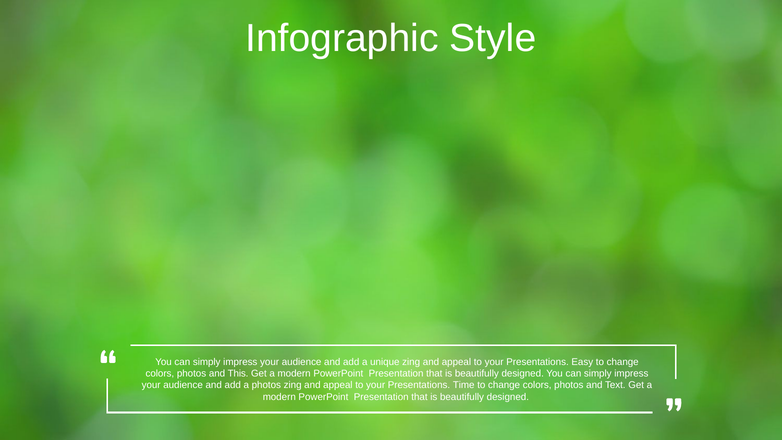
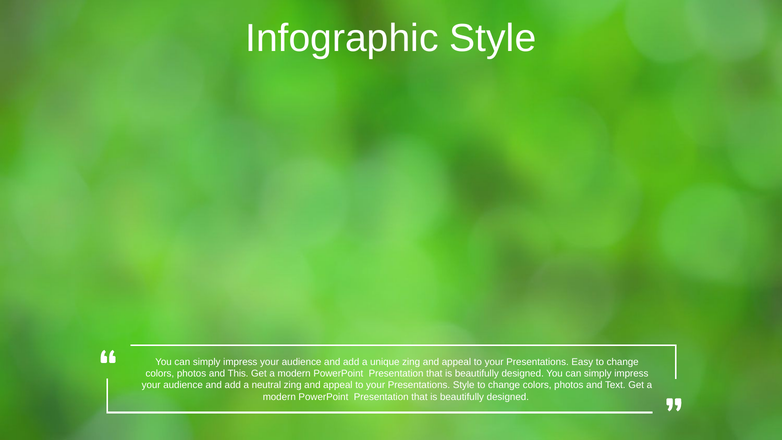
a photos: photos -> neutral
Presentations Time: Time -> Style
